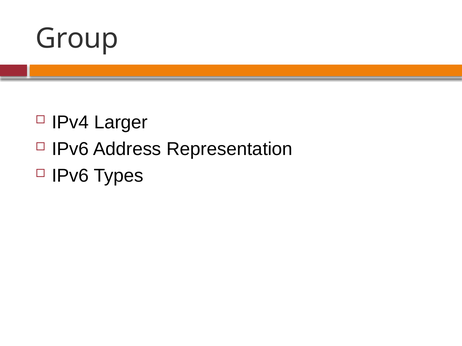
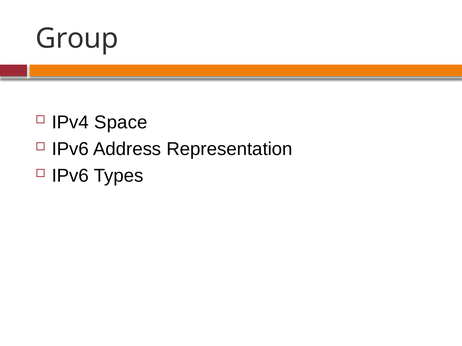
Larger: Larger -> Space
